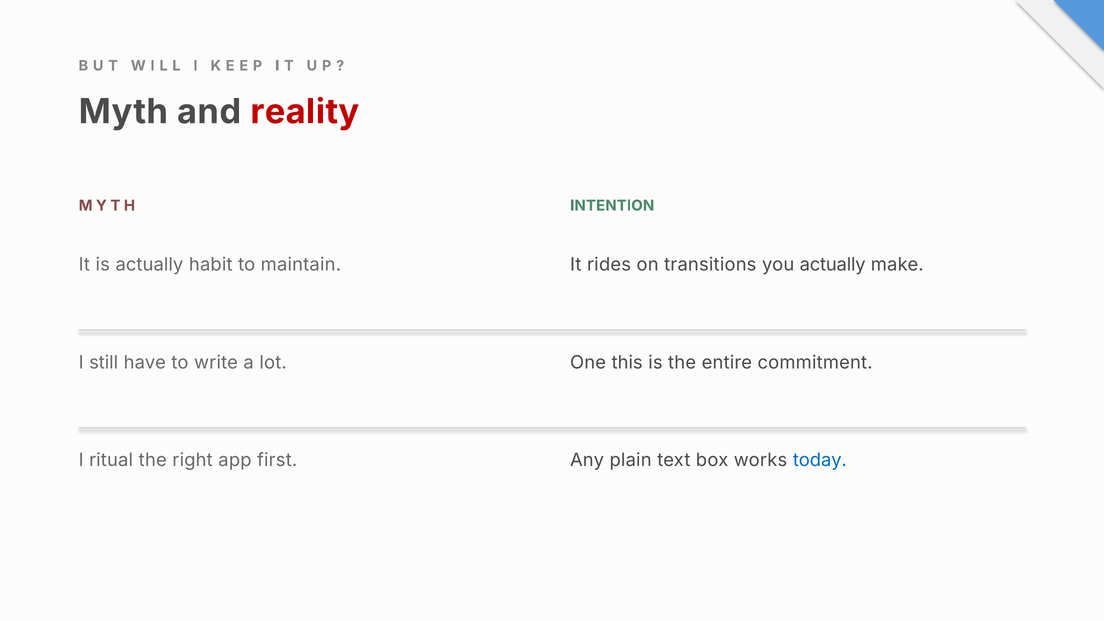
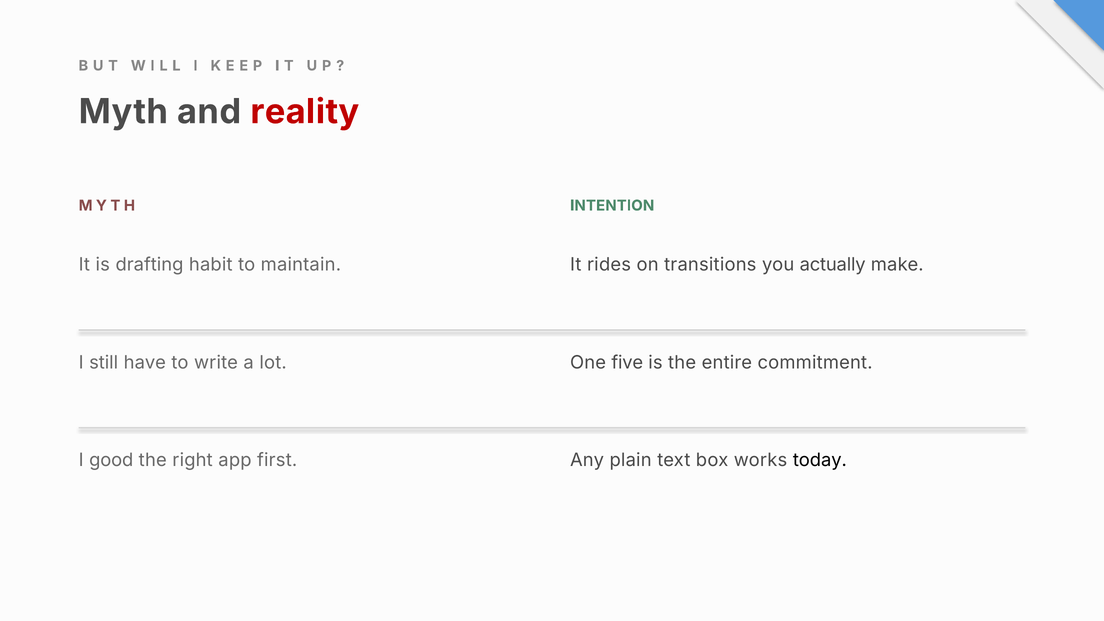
is actually: actually -> drafting
this: this -> five
ritual: ritual -> good
today colour: blue -> black
